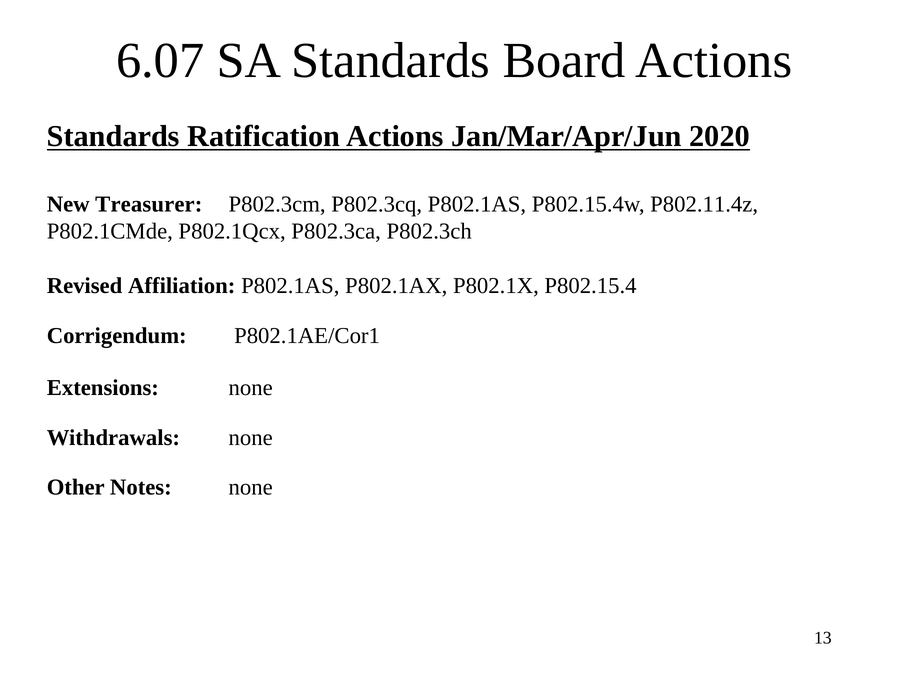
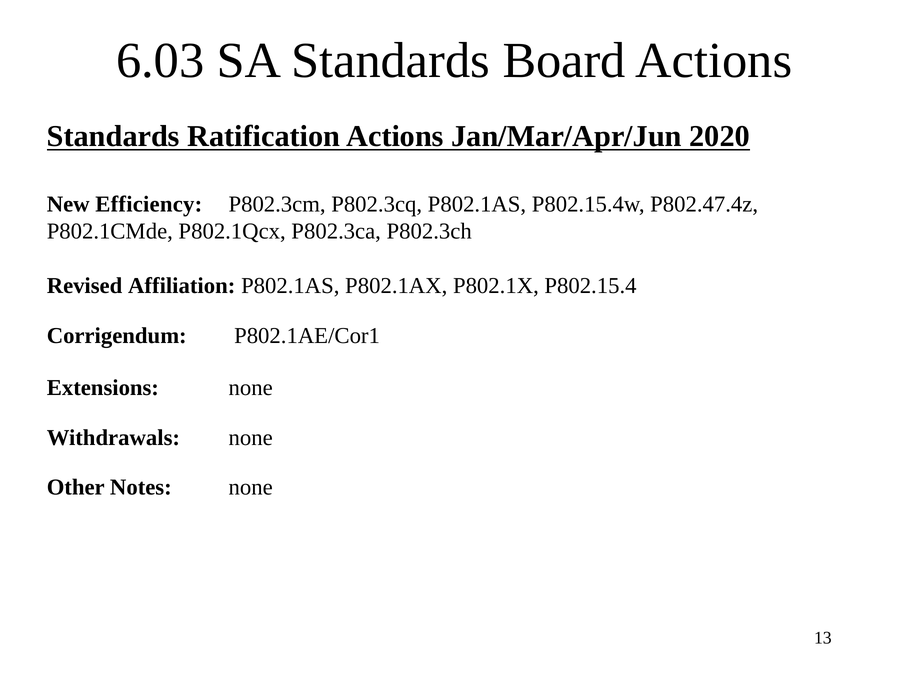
6.07: 6.07 -> 6.03
Treasurer: Treasurer -> Efficiency
P802.11.4z: P802.11.4z -> P802.47.4z
